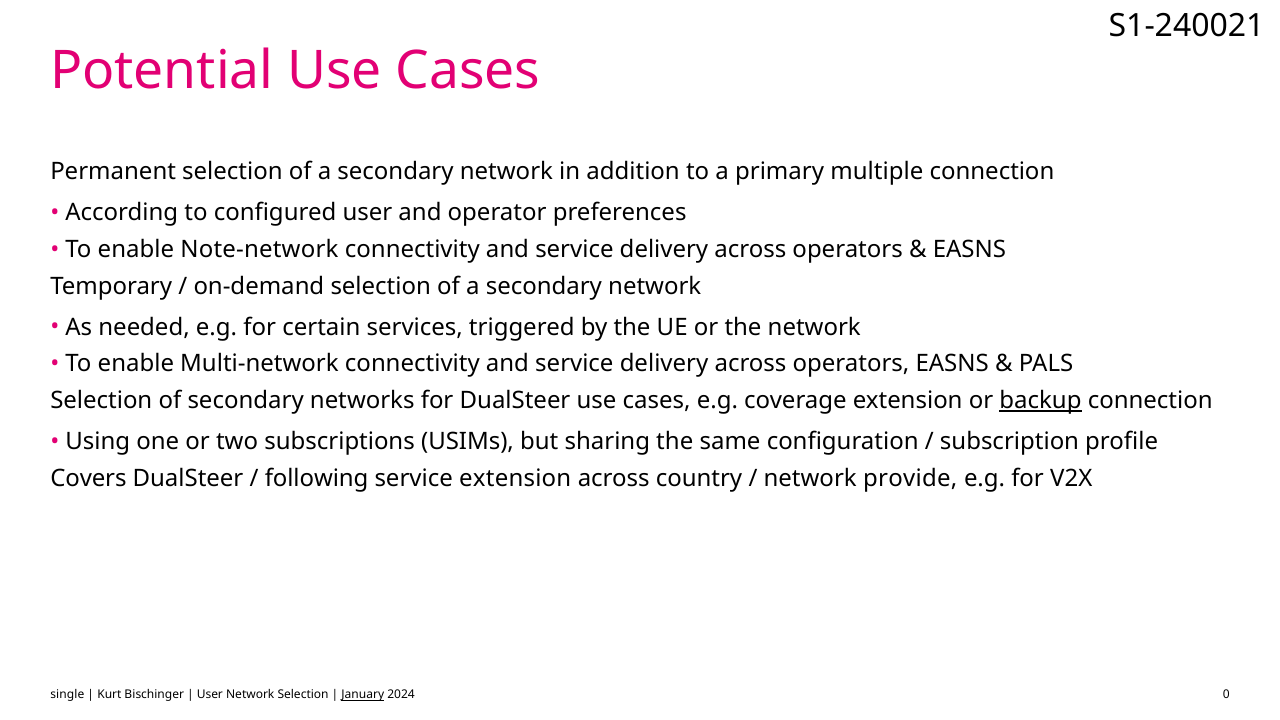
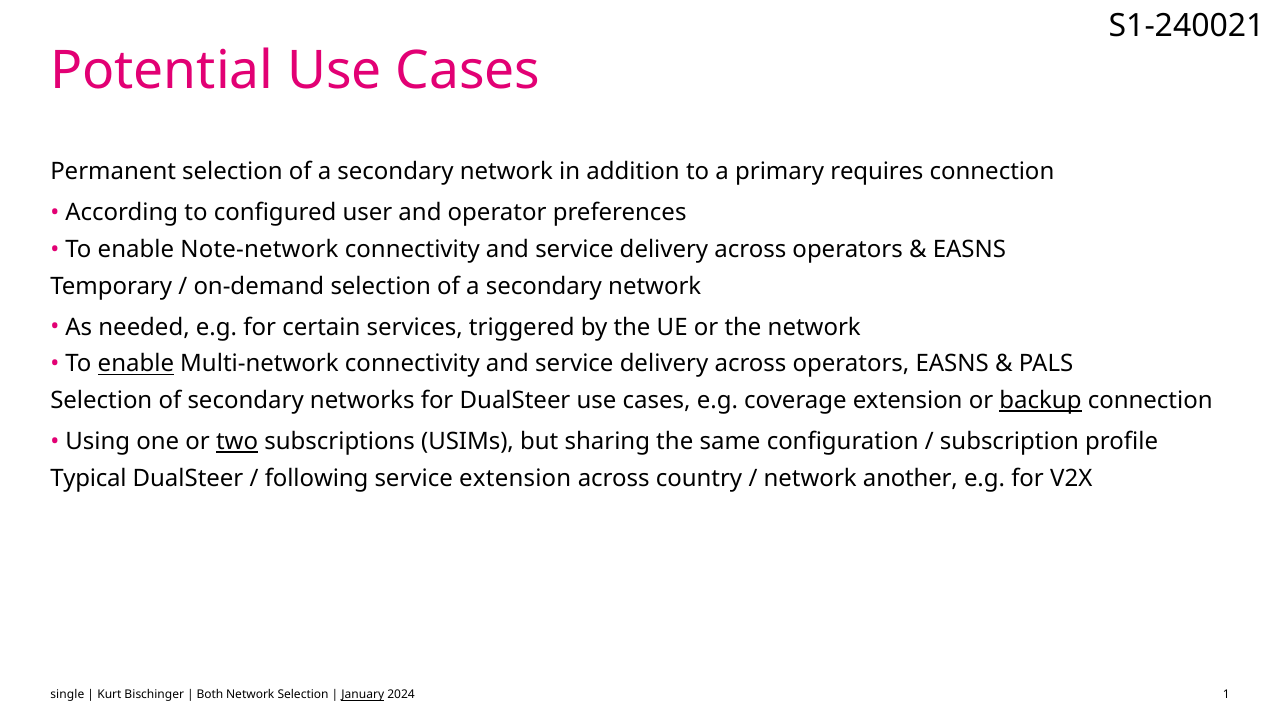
multiple: multiple -> requires
enable at (136, 364) underline: none -> present
two underline: none -> present
Covers: Covers -> Typical
provide: provide -> another
User at (210, 695): User -> Both
0: 0 -> 1
